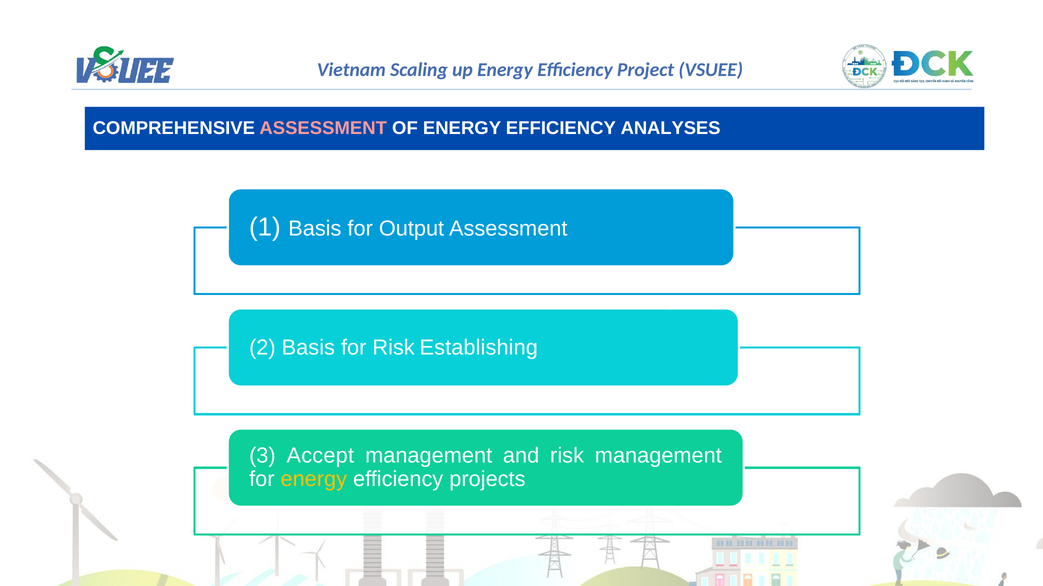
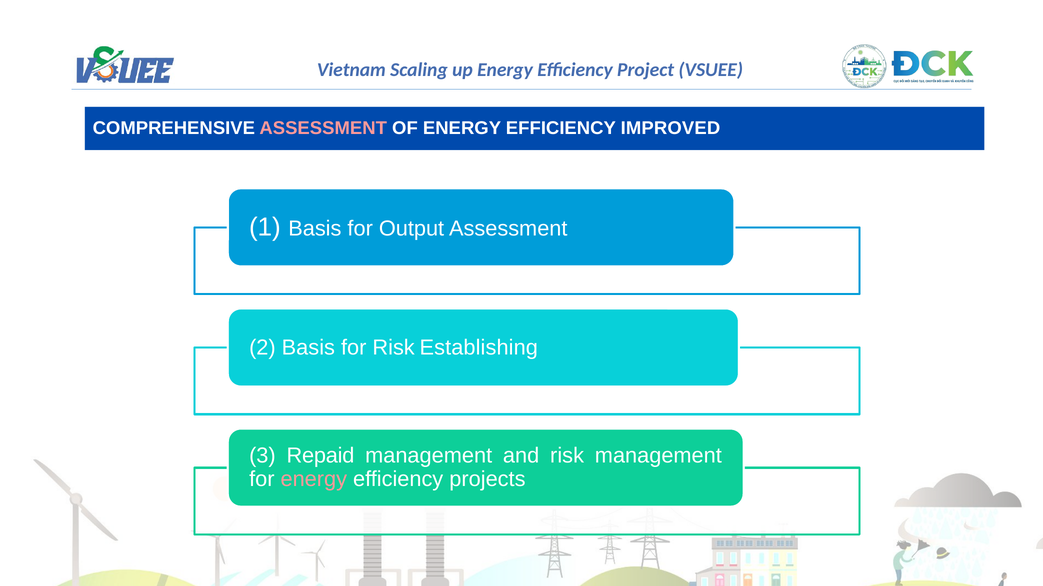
ANALYSES: ANALYSES -> IMPROVED
Accept: Accept -> Repaid
energy at (314, 480) colour: yellow -> pink
